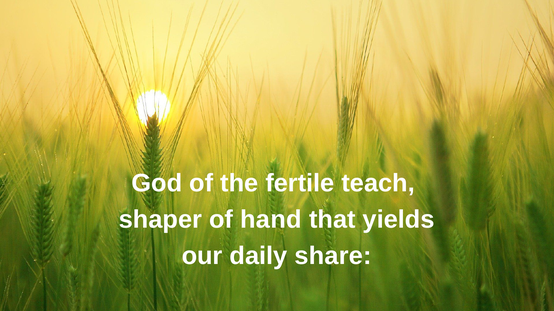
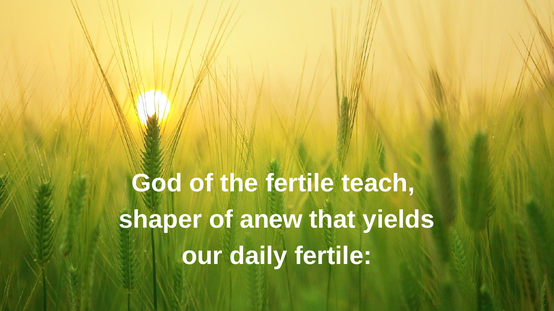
hand: hand -> anew
daily share: share -> fertile
